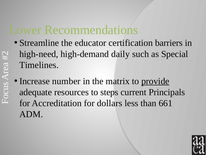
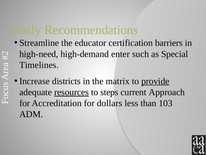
Lower: Lower -> Easily
daily: daily -> enter
number: number -> districts
resources underline: none -> present
Principals: Principals -> Approach
661: 661 -> 103
